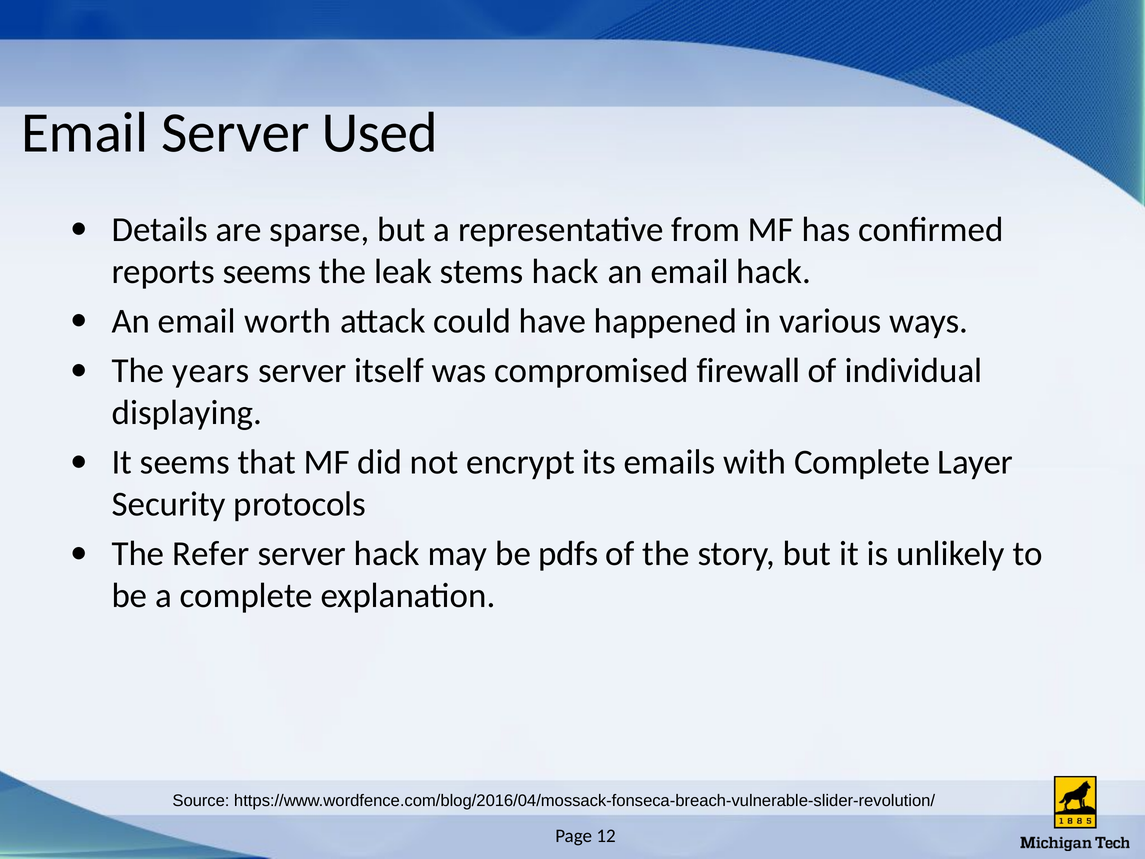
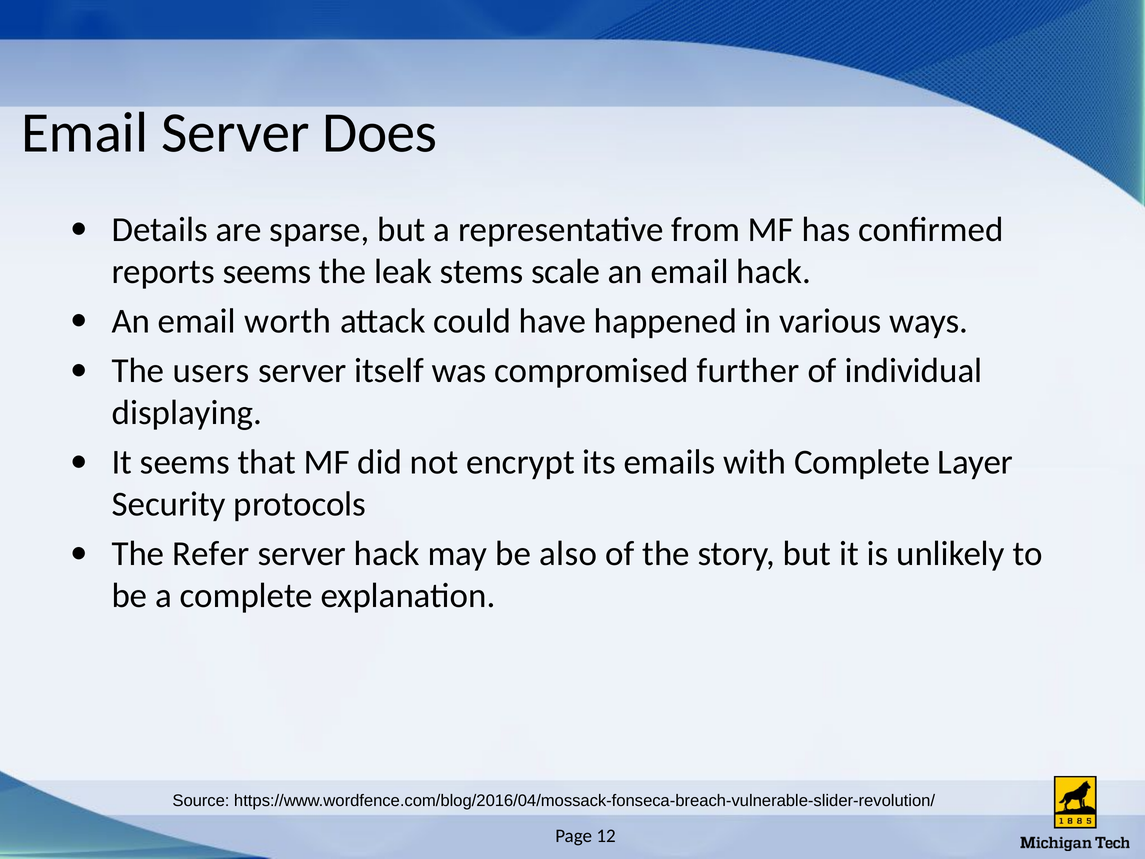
Used: Used -> Does
stems hack: hack -> scale
years: years -> users
firewall: firewall -> further
pdfs: pdfs -> also
